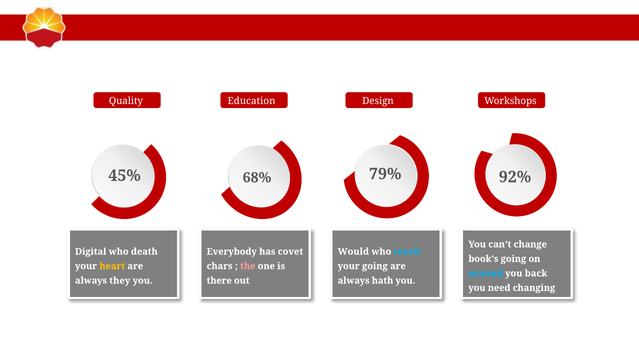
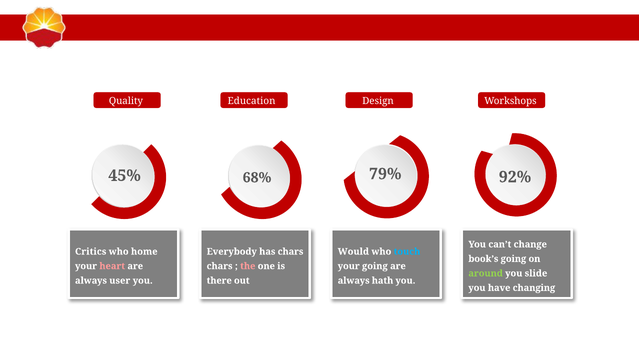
Digital: Digital -> Critics
death: death -> home
has covet: covet -> chars
heart colour: yellow -> pink
around colour: light blue -> light green
back: back -> slide
they: they -> user
need: need -> have
